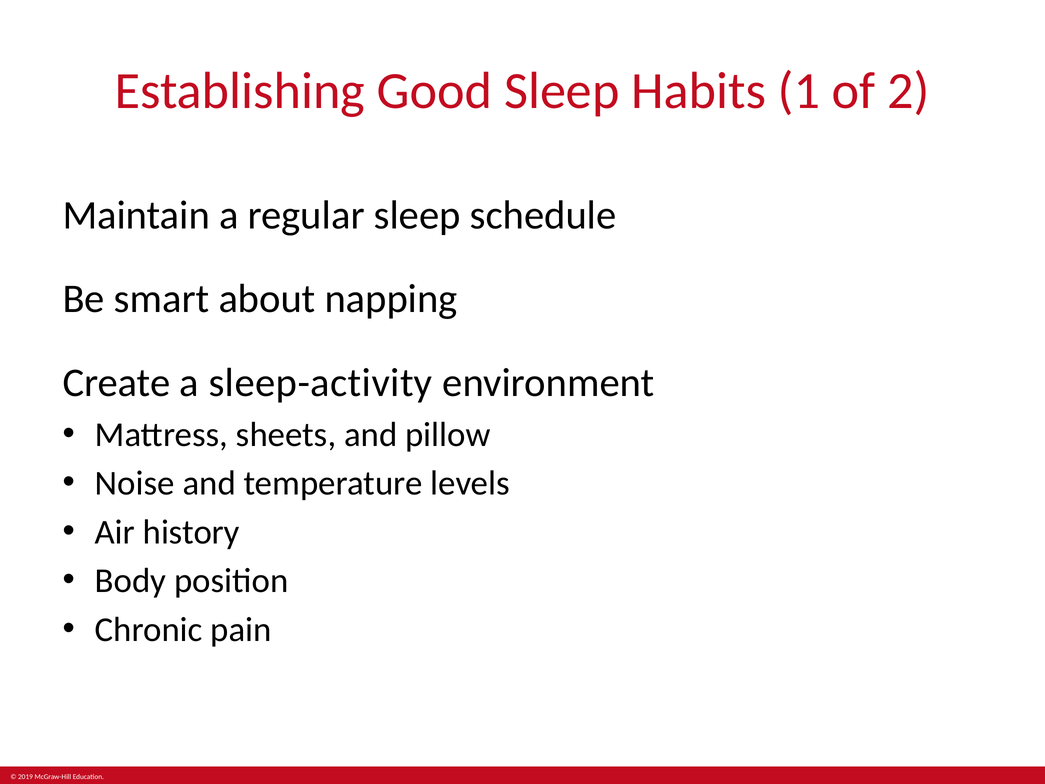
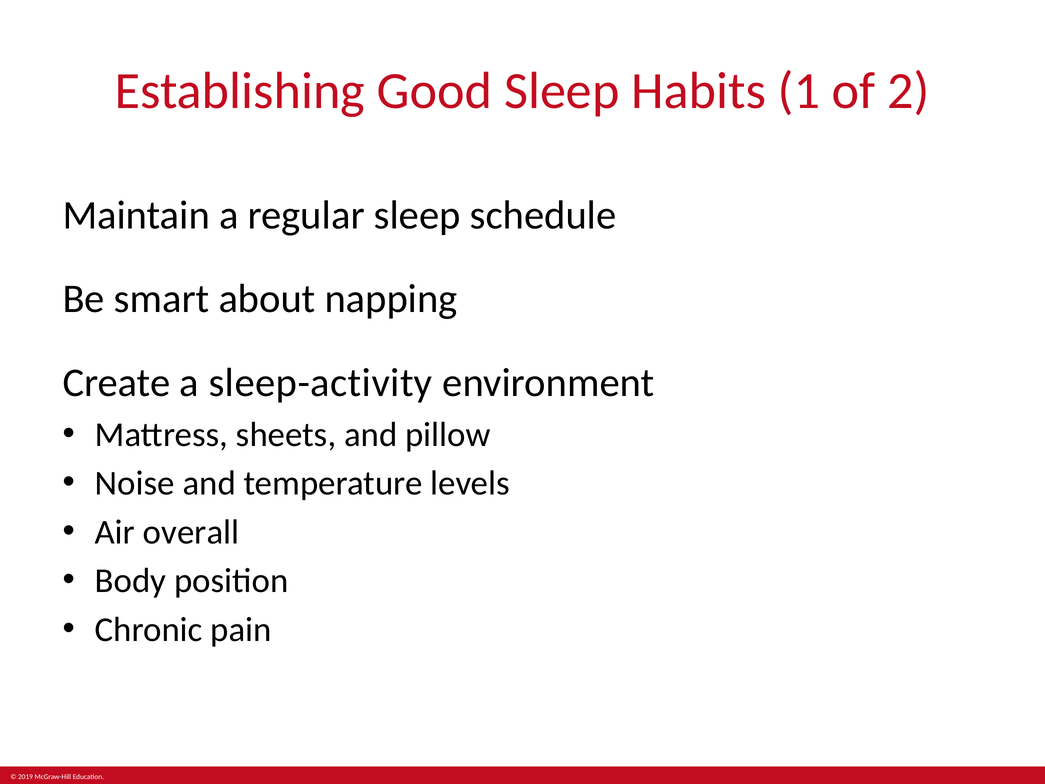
history: history -> overall
